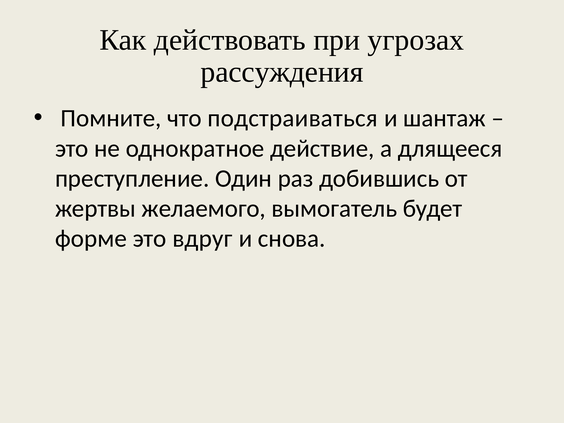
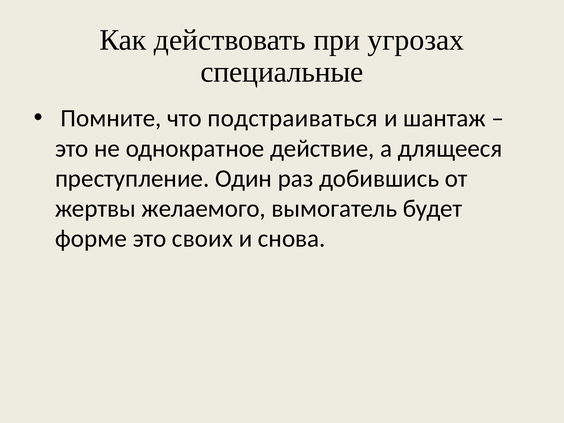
рассуждения: рассуждения -> специальные
вдруг: вдруг -> своих
